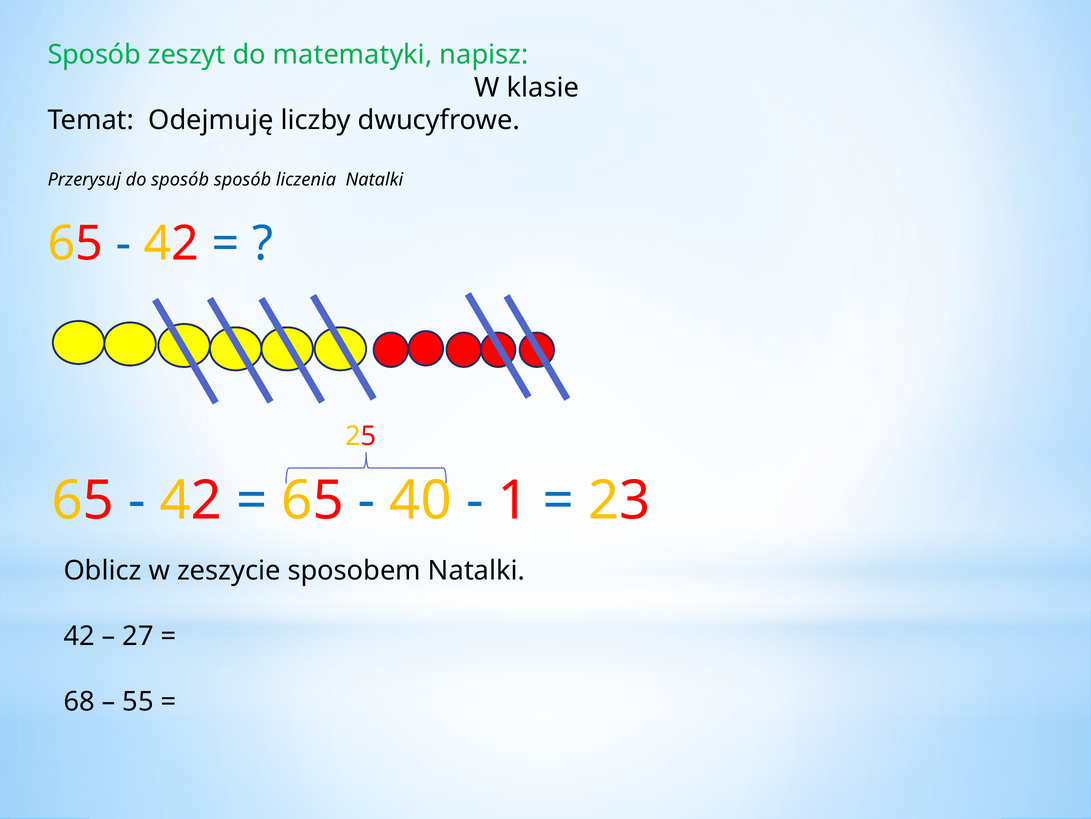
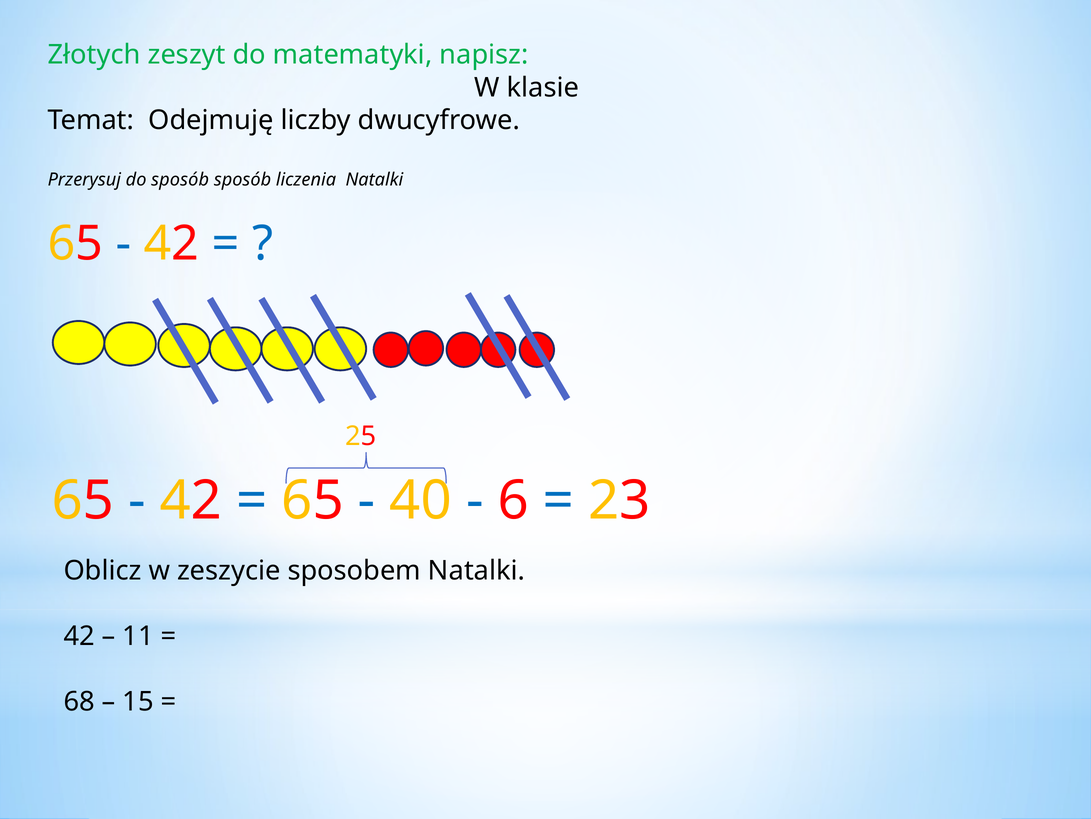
Sposób at (94, 55): Sposób -> Złotych
1: 1 -> 6
27: 27 -> 11
55: 55 -> 15
